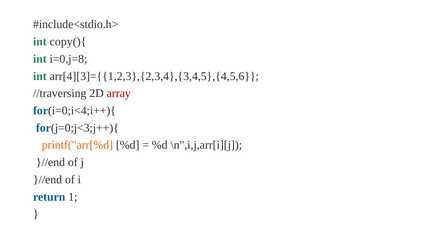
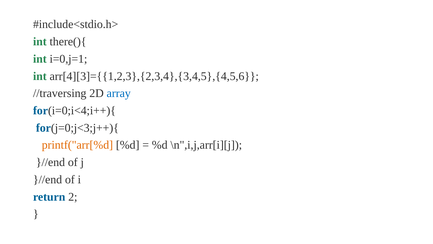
copy(){: copy(){ -> there(){
i=0,j=8: i=0,j=8 -> i=0,j=1
array colour: red -> blue
1: 1 -> 2
